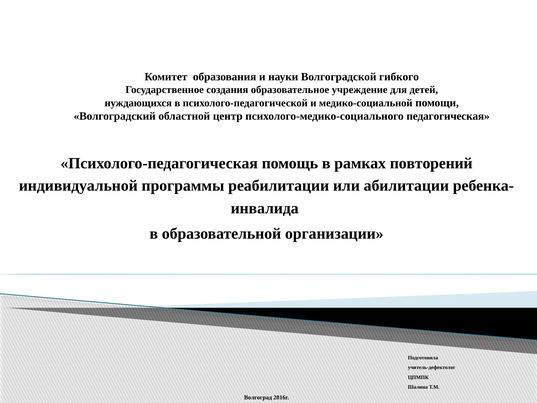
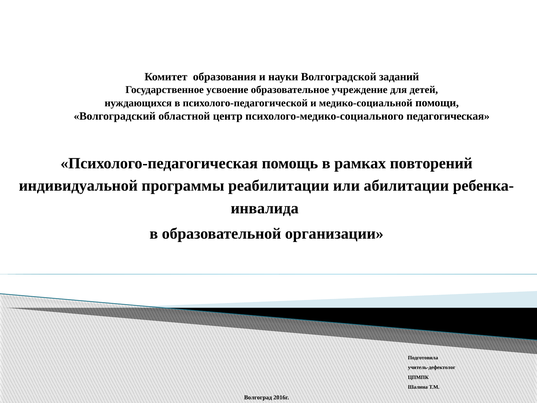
гибкого: гибкого -> заданий
создания: создания -> усвоение
